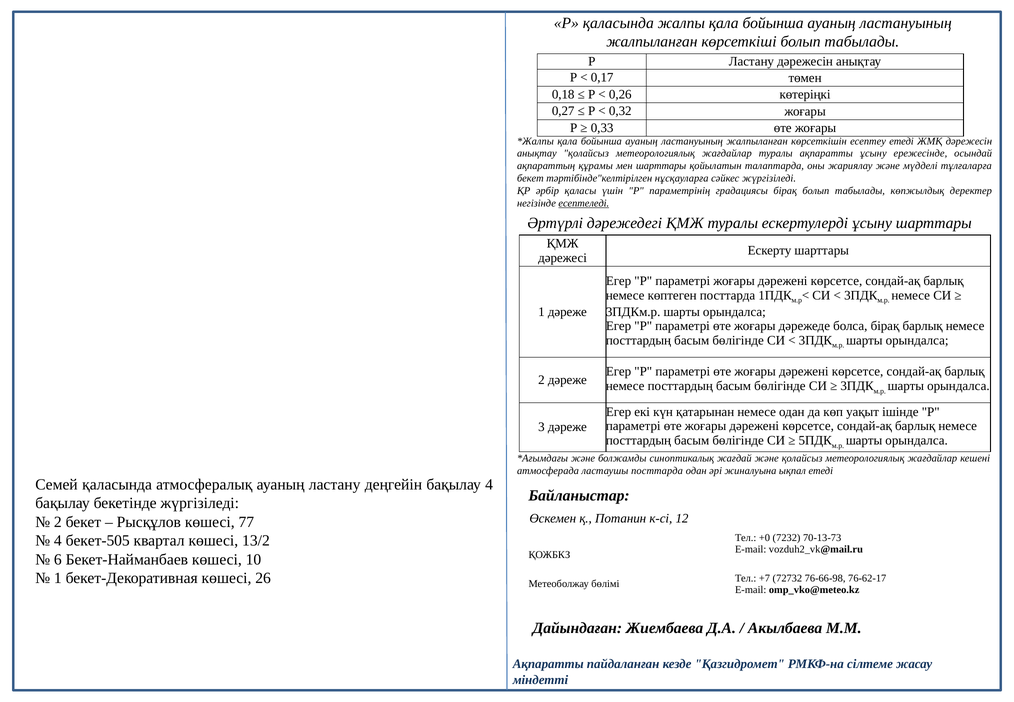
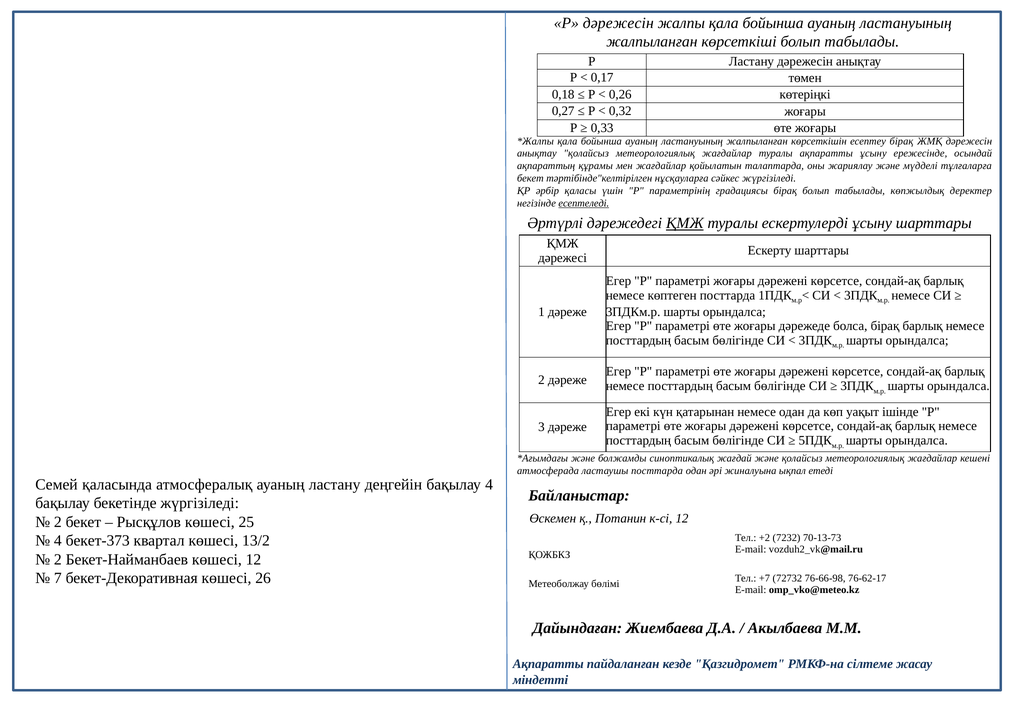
Р қаласында: қаласында -> дәрежесін
есептеу етеді: етеді -> бірақ
мен шарттары: шарттары -> жағдайлар
ҚМЖ at (685, 223) underline: none -> present
77: 77 -> 25
+0: +0 -> +2
бекет-505: бекет-505 -> бекет-373
6 at (58, 559): 6 -> 2
көшесі 10: 10 -> 12
1 at (58, 578): 1 -> 7
